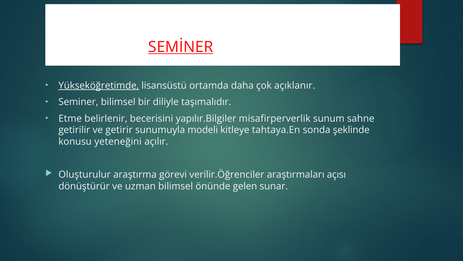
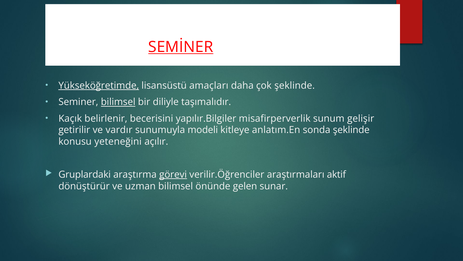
ortamda: ortamda -> amaçları
çok açıklanır: açıklanır -> şeklinde
bilimsel at (118, 102) underline: none -> present
Etme: Etme -> Kaçık
sahne: sahne -> gelişir
getirir: getirir -> vardır
tahtaya.En: tahtaya.En -> anlatım.En
Oluşturulur: Oluşturulur -> Gruplardaki
görevi underline: none -> present
açısı: açısı -> aktif
